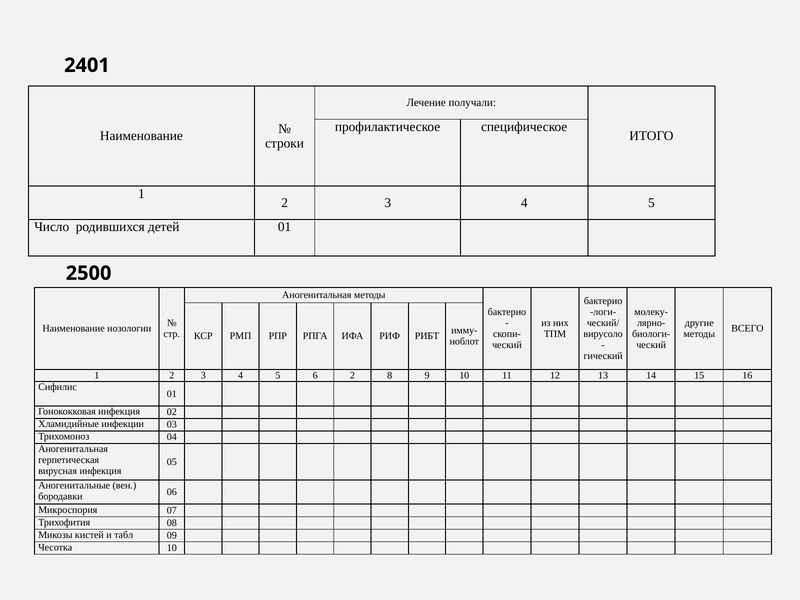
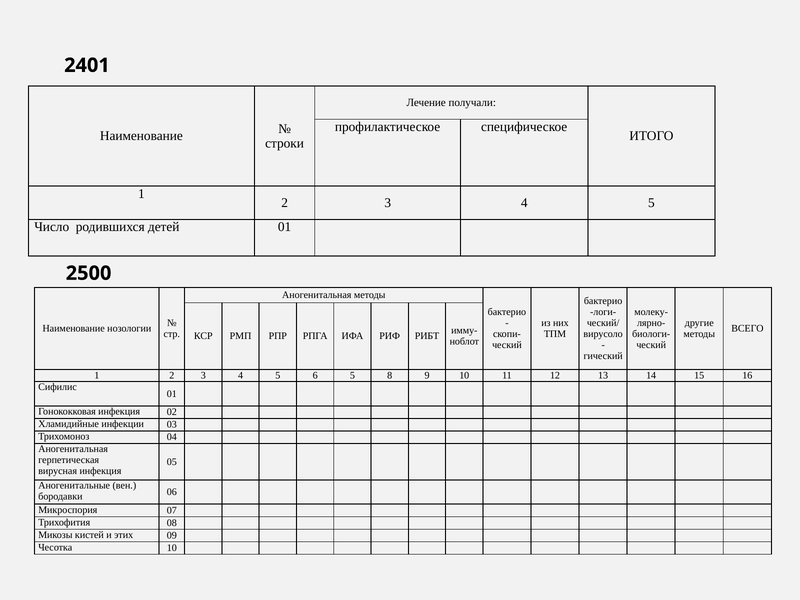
6 2: 2 -> 5
табл: табл -> этих
